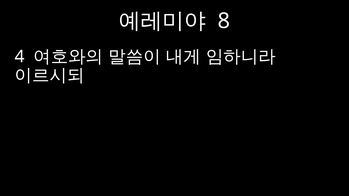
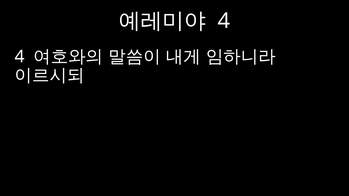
8 at (224, 21): 8 -> 4
